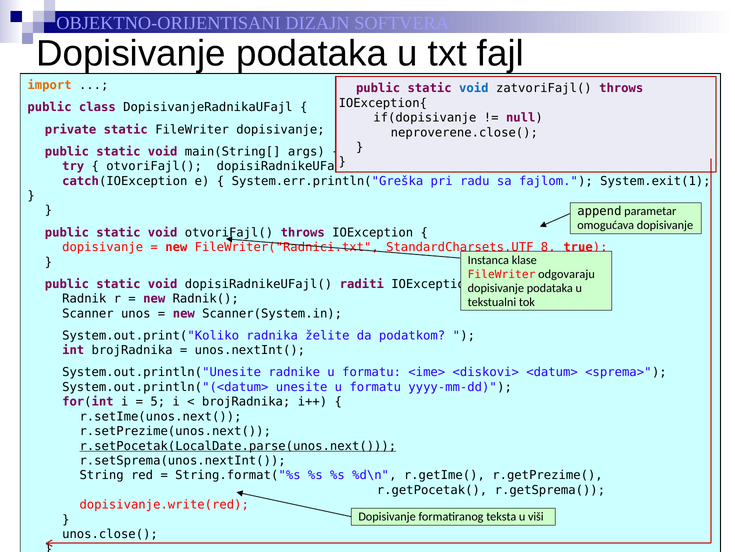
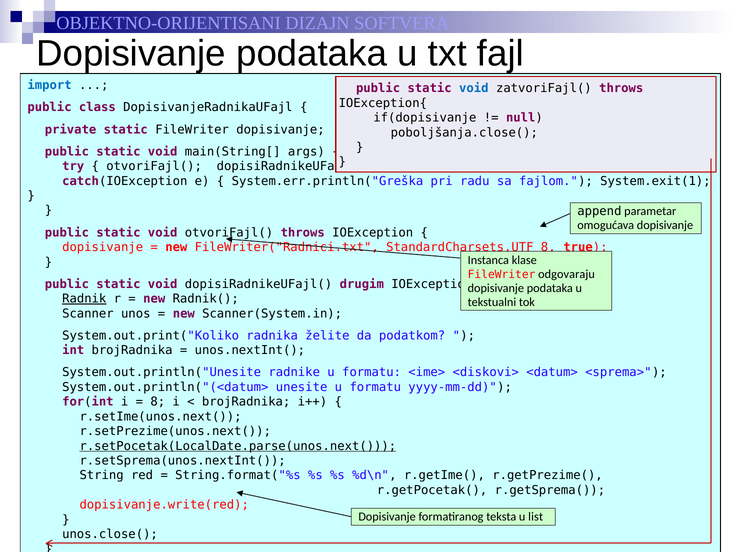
import colour: orange -> blue
neproverene.close(: neproverene.close( -> poboljšanja.close(
raditi: raditi -> drugim
Radnik underline: none -> present
5: 5 -> 8
viši: viši -> list
